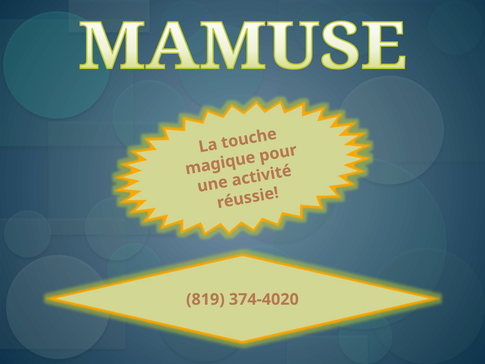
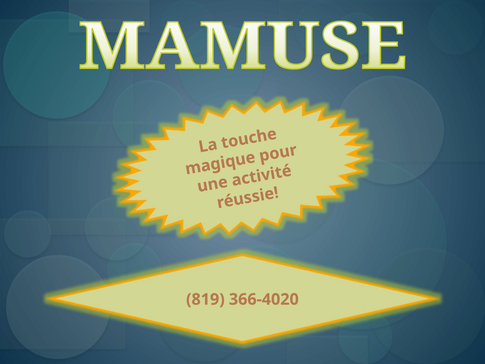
374-4020: 374-4020 -> 366-4020
